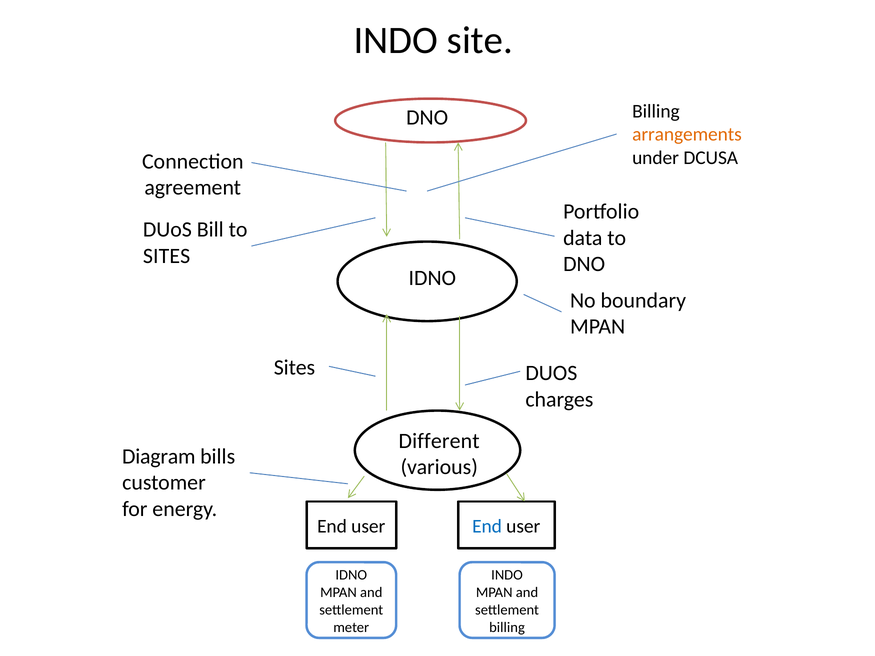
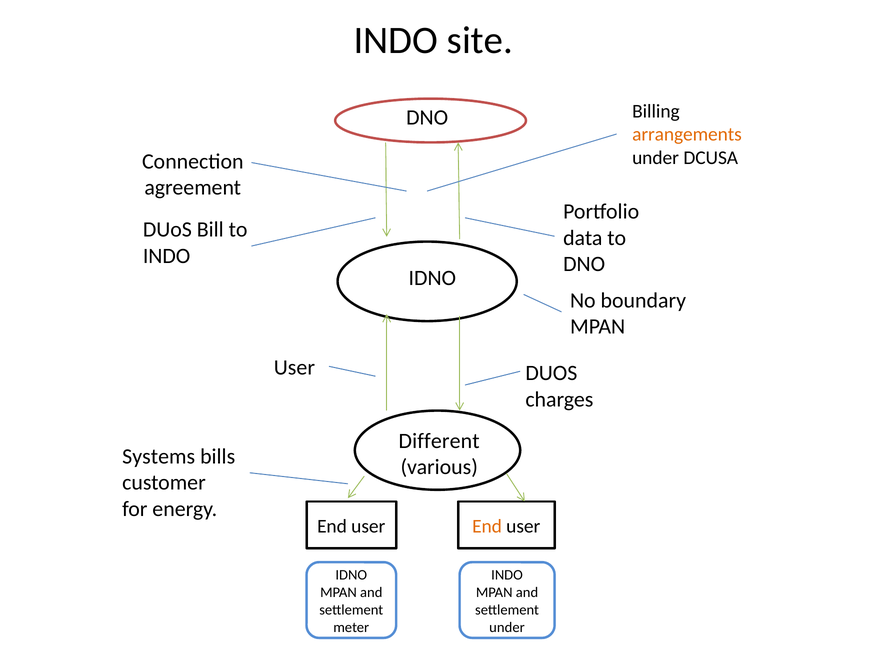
SITES at (167, 256): SITES -> INDO
Sites at (294, 368): Sites -> User
Diagram: Diagram -> Systems
End at (487, 526) colour: blue -> orange
billing at (507, 627): billing -> under
